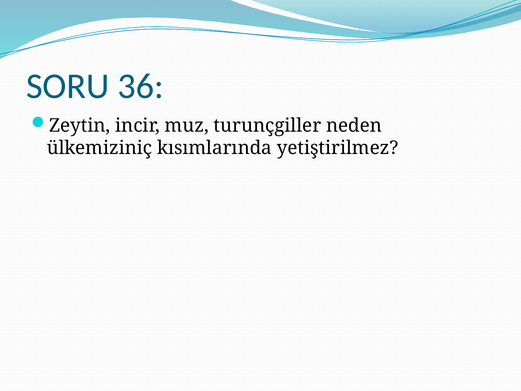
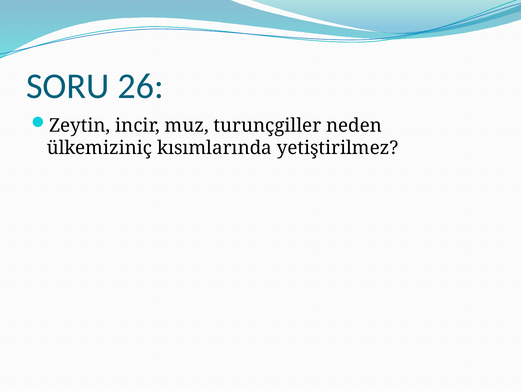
36: 36 -> 26
